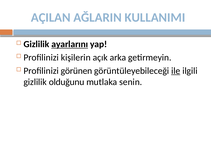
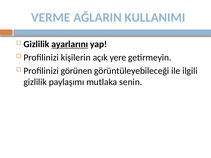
AÇILAN: AÇILAN -> VERME
arka: arka -> yere
ile underline: present -> none
olduğunu: olduğunu -> paylaşımı
